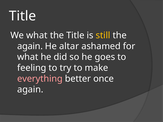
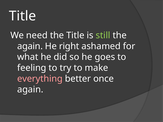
We what: what -> need
still colour: yellow -> light green
altar: altar -> right
